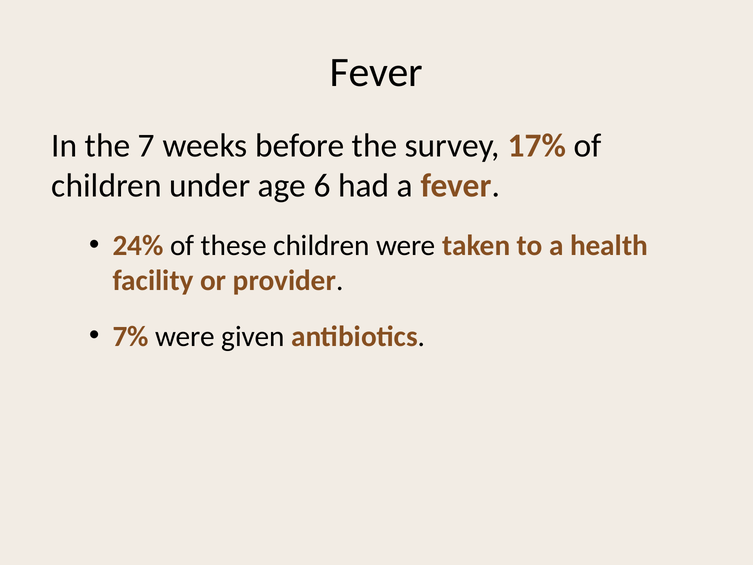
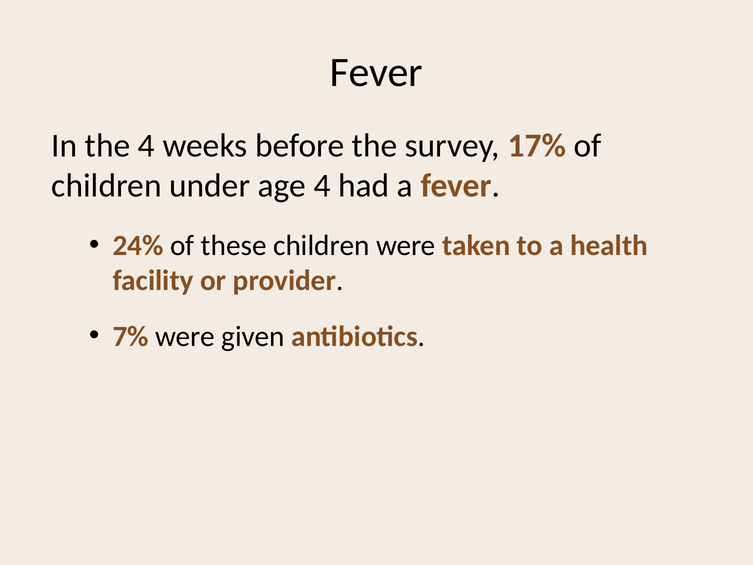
the 7: 7 -> 4
age 6: 6 -> 4
